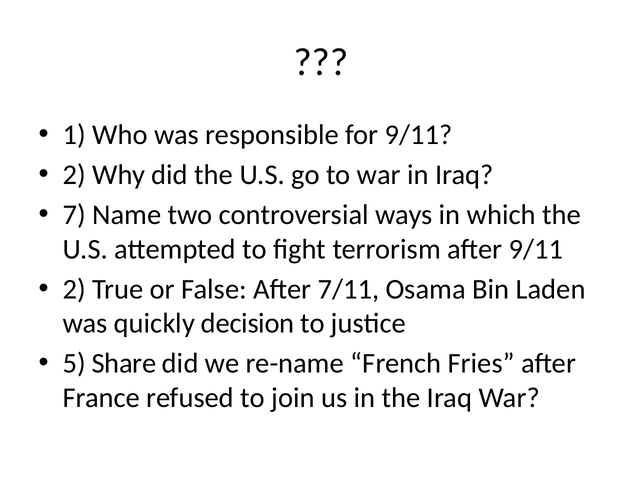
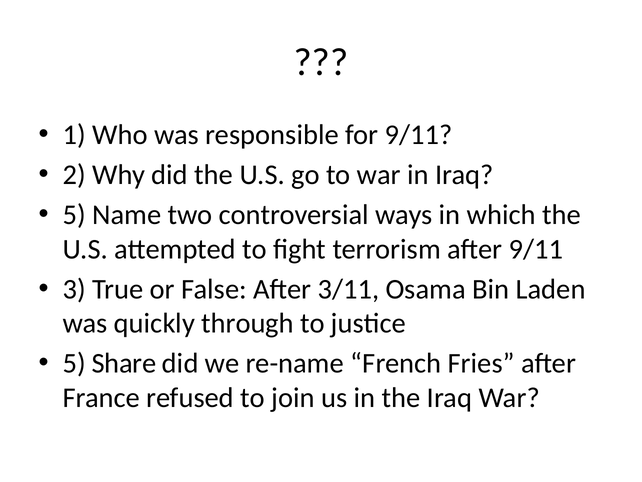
7 at (74, 215): 7 -> 5
2 at (74, 289): 2 -> 3
7/11: 7/11 -> 3/11
decision: decision -> through
